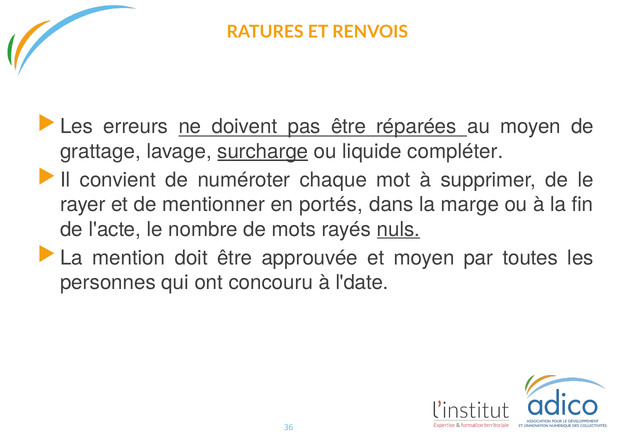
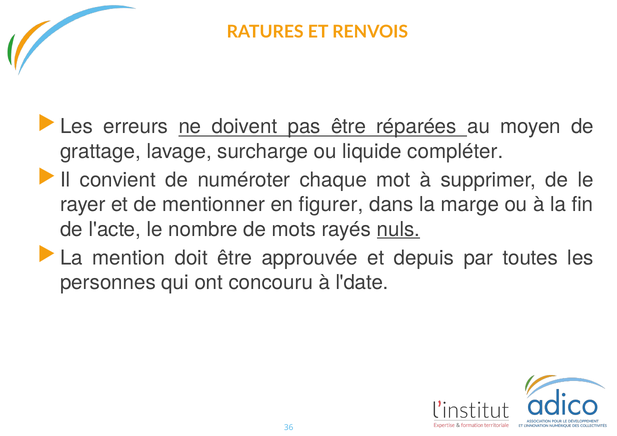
surcharge underline: present -> none
portés: portés -> figurer
et moyen: moyen -> depuis
